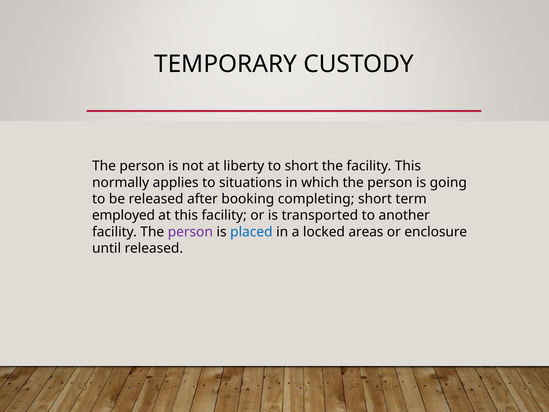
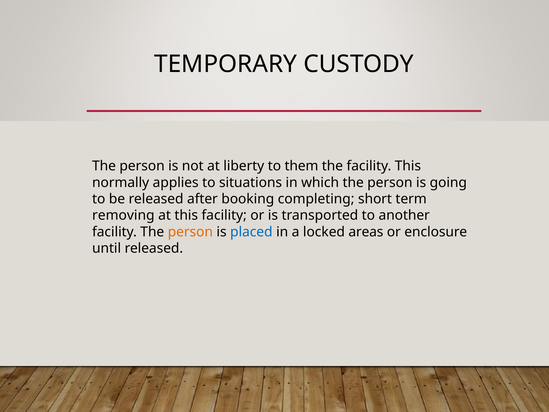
to short: short -> them
employed: employed -> removing
person at (190, 232) colour: purple -> orange
